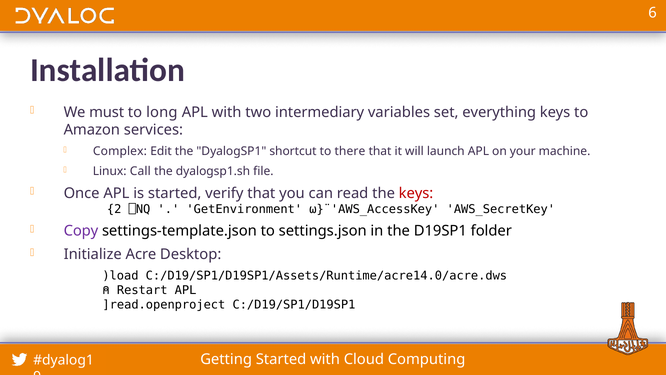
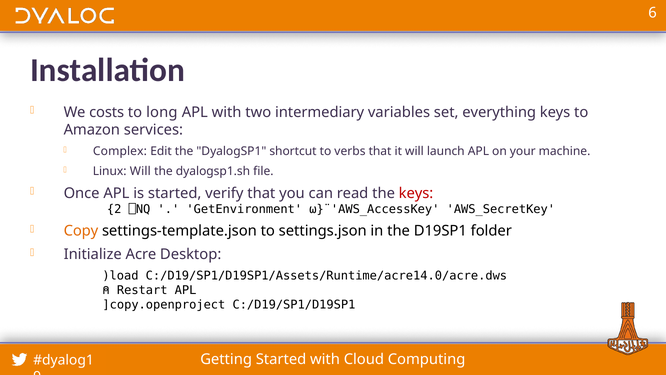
must: must -> costs
there: there -> verbs
Linux Call: Call -> Will
Copy colour: purple -> orange
]read.openproject: ]read.openproject -> ]copy.openproject
